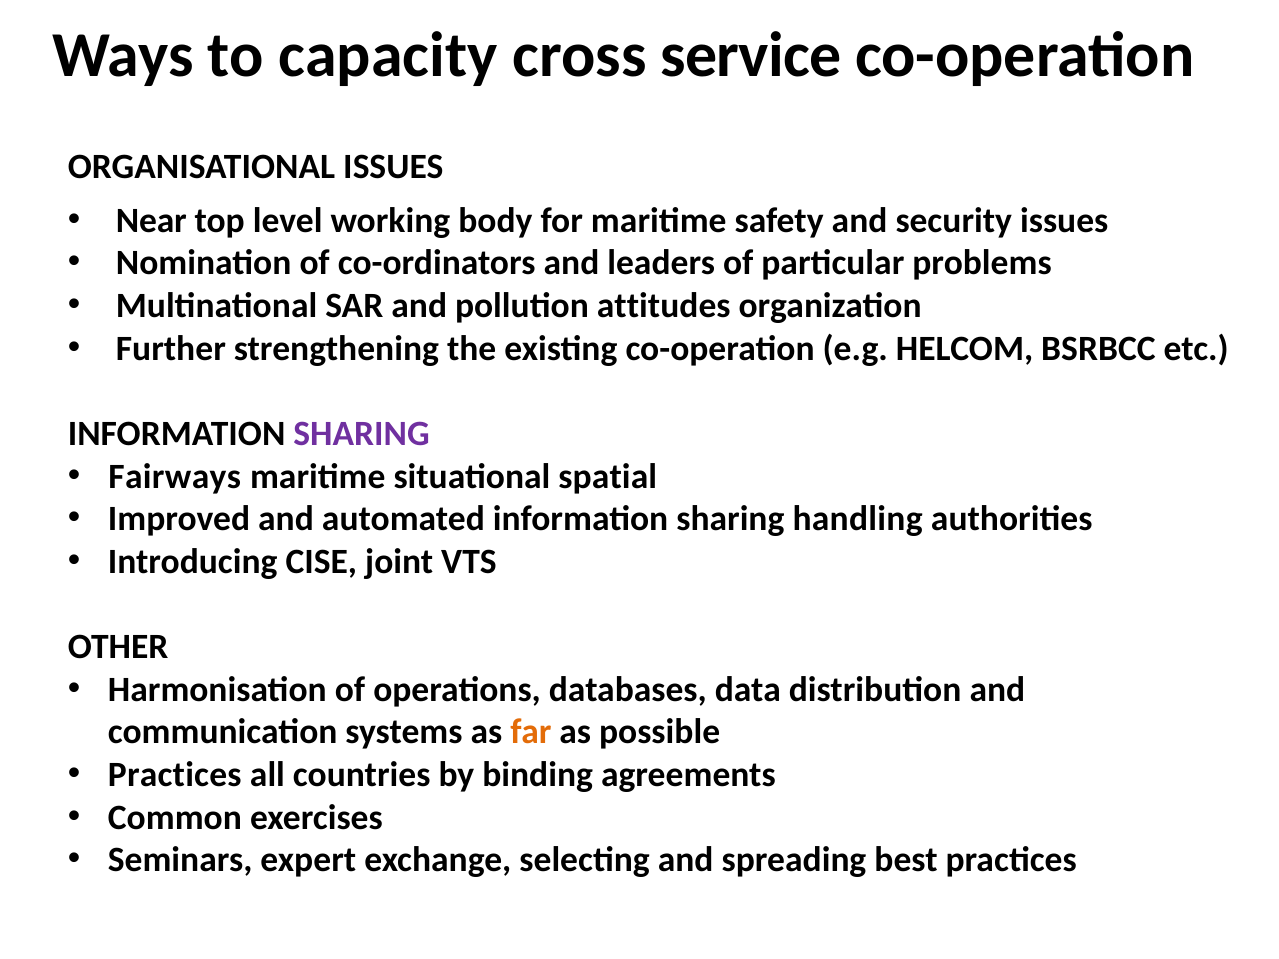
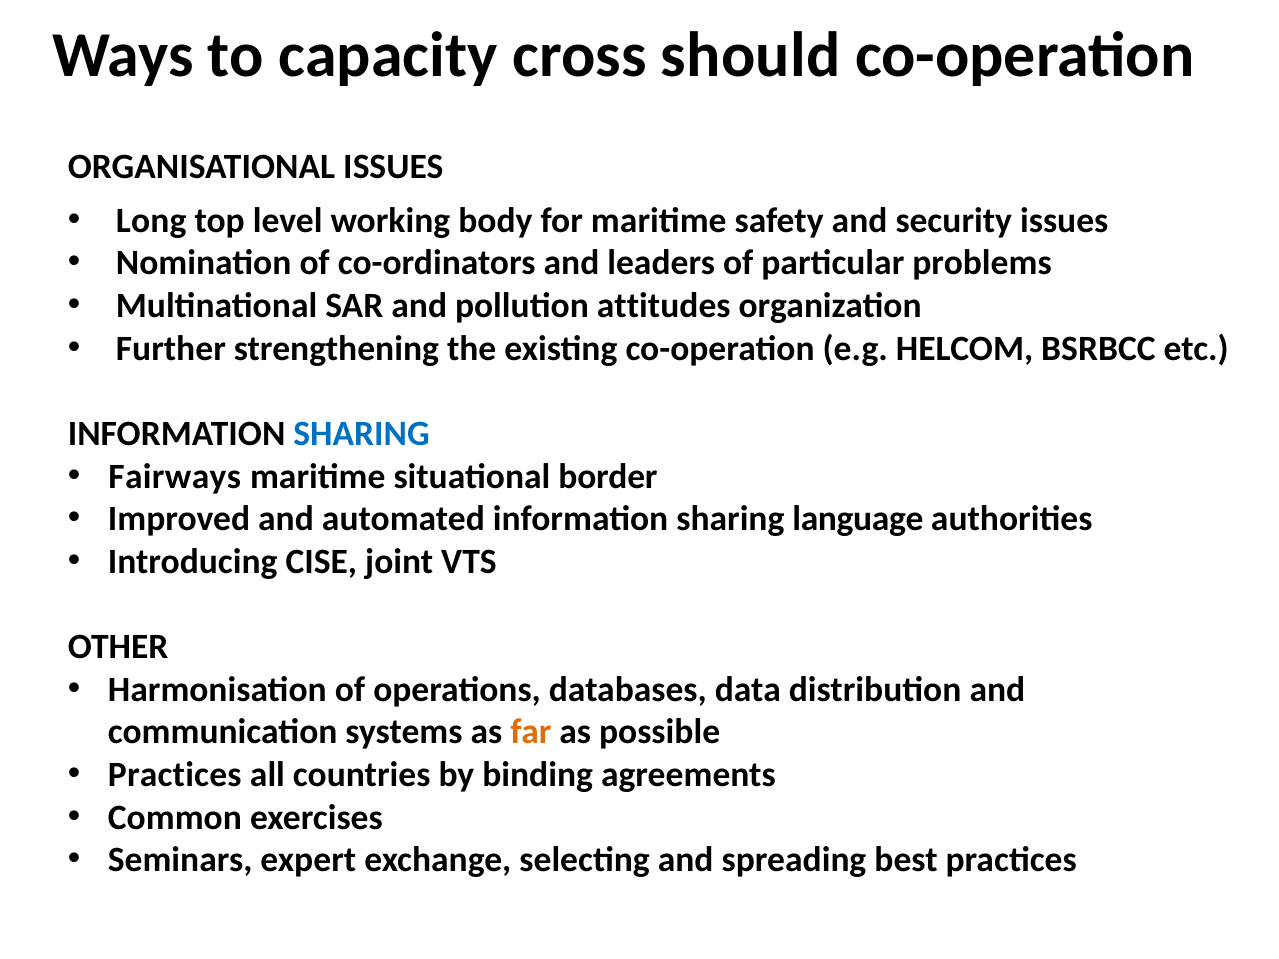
service: service -> should
Near: Near -> Long
SHARING at (362, 434) colour: purple -> blue
spatial: spatial -> border
handling: handling -> language
